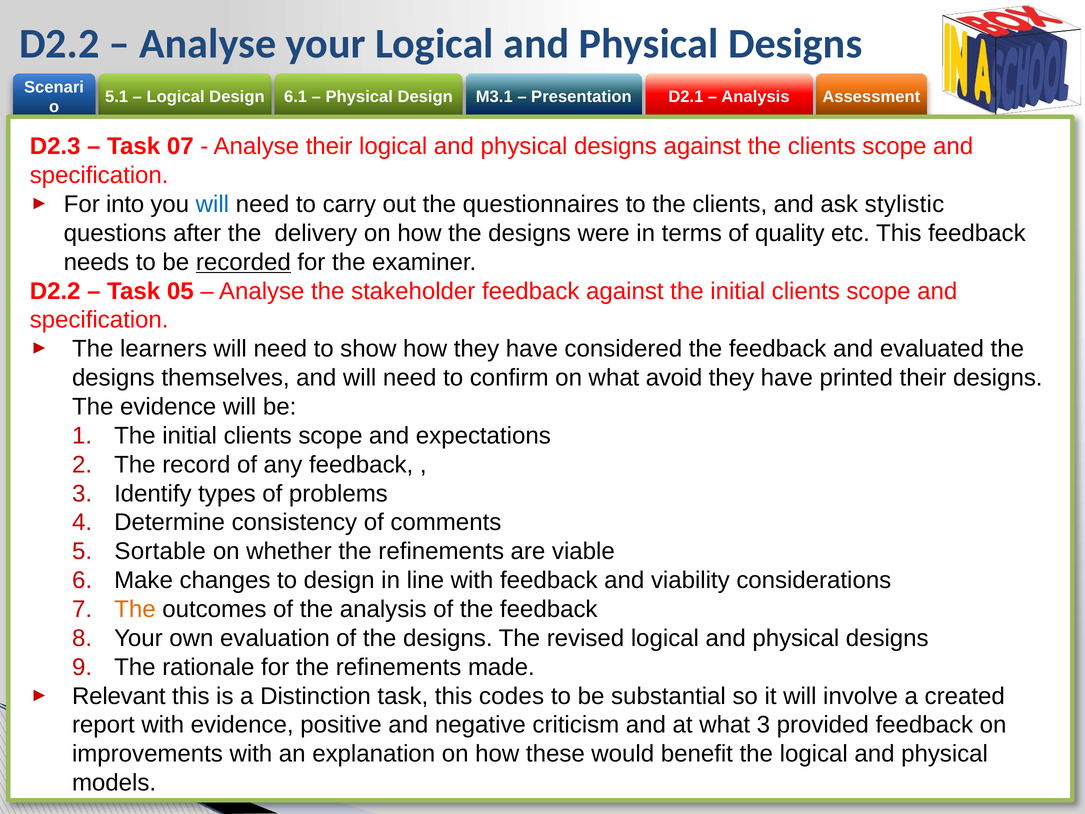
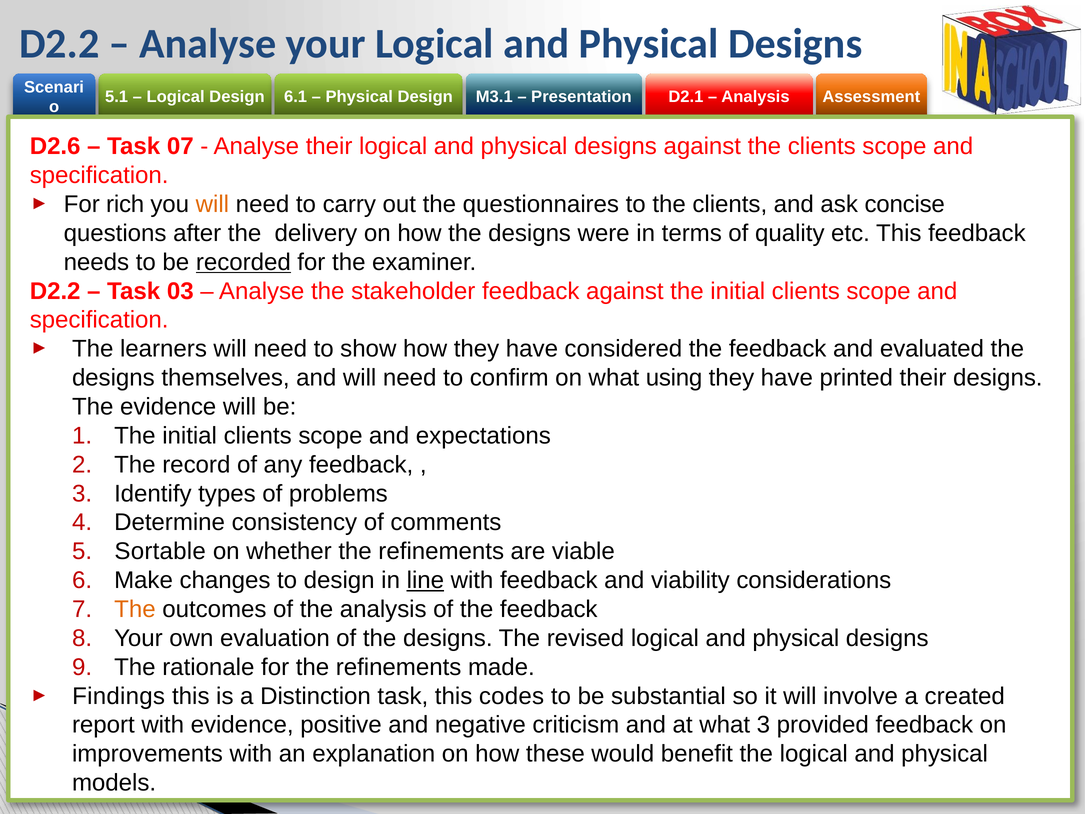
D2.3: D2.3 -> D2.6
into: into -> rich
will at (212, 204) colour: blue -> orange
stylistic: stylistic -> concise
05: 05 -> 03
avoid: avoid -> using
line underline: none -> present
Relevant: Relevant -> Findings
